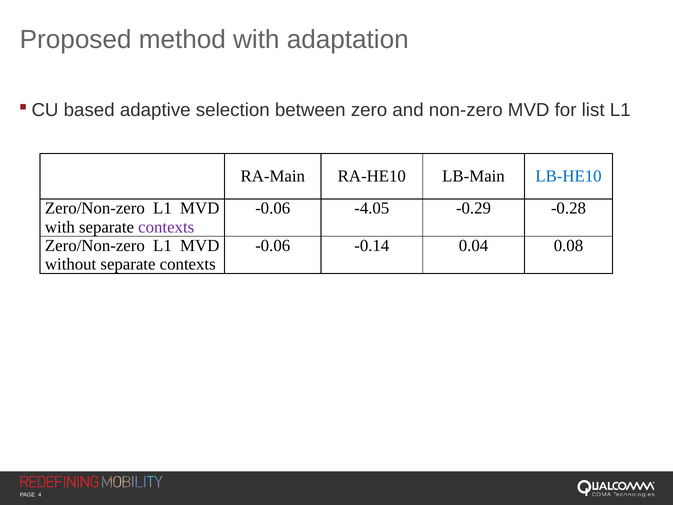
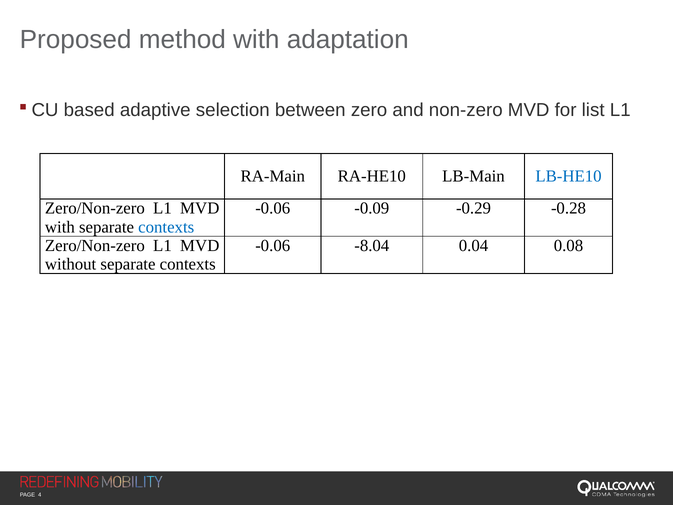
-4.05: -4.05 -> -0.09
contexts at (166, 227) colour: purple -> blue
-0.14: -0.14 -> -8.04
